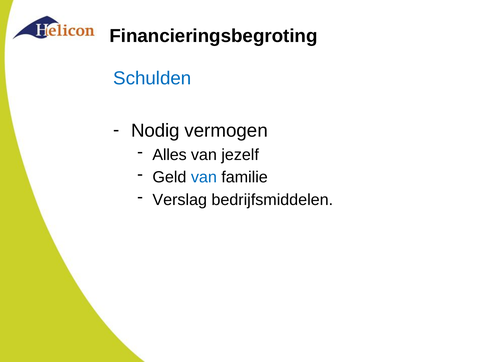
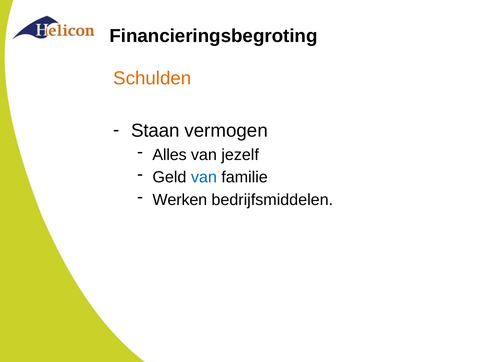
Schulden colour: blue -> orange
Nodig: Nodig -> Staan
Verslag: Verslag -> Werken
